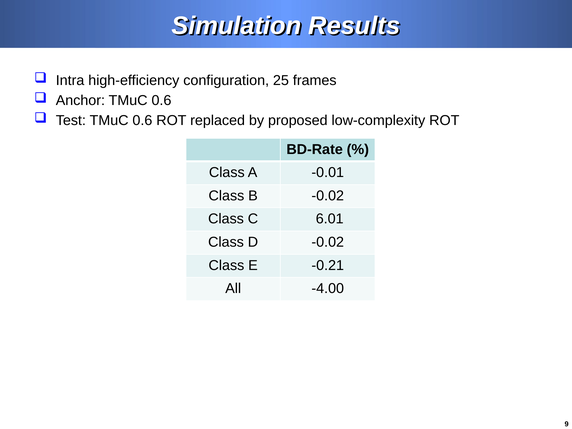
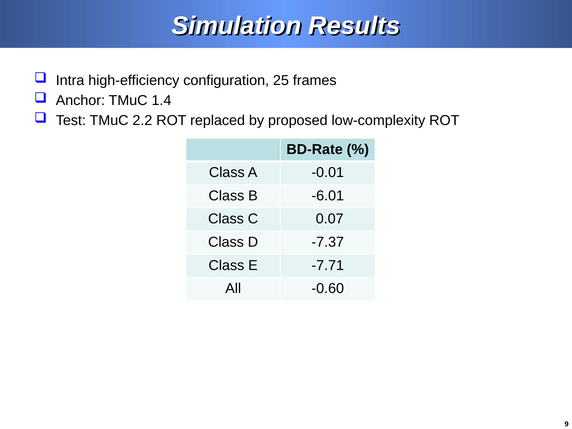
Anchor TMuC 0.6: 0.6 -> 1.4
Test TMuC 0.6: 0.6 -> 2.2
B -0.02: -0.02 -> -6.01
6.01: 6.01 -> 0.07
D -0.02: -0.02 -> -7.37
-0.21: -0.21 -> -7.71
-4.00: -4.00 -> -0.60
